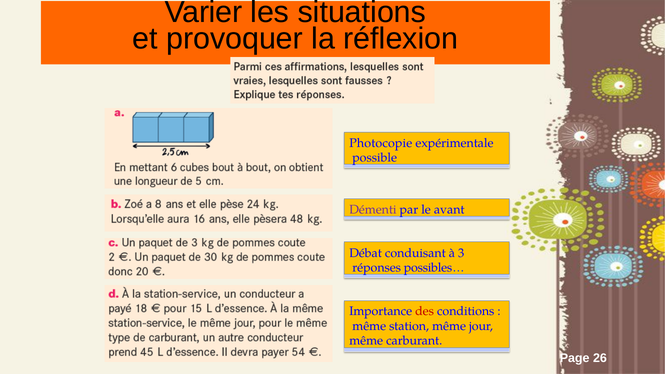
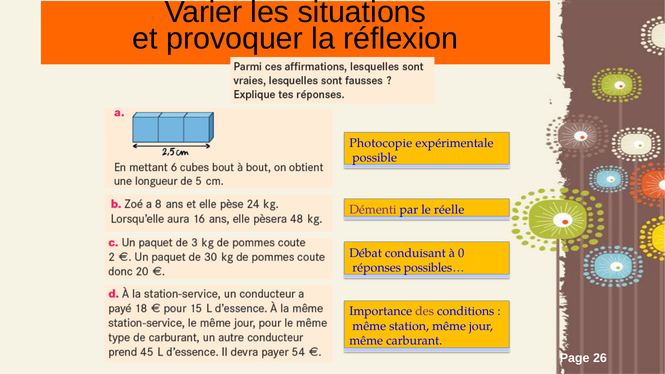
avant: avant -> réelle
3: 3 -> 0
des colour: red -> purple
